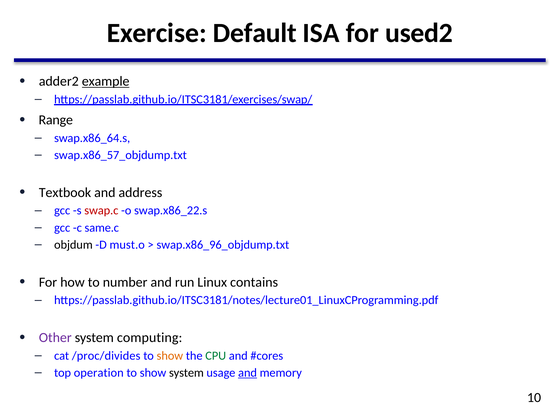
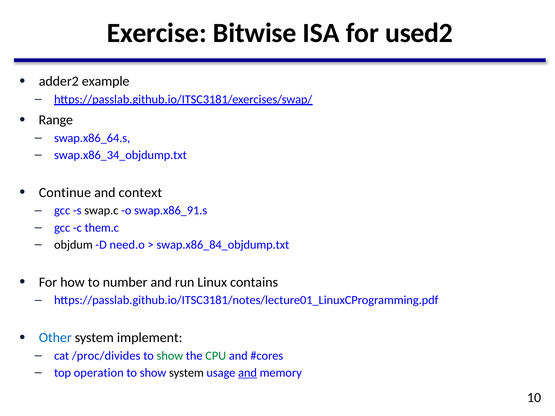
Default: Default -> Bitwise
example underline: present -> none
swap.x86_57_objdump.txt: swap.x86_57_objdump.txt -> swap.x86_34_objdump.txt
Textbook: Textbook -> Continue
address: address -> context
swap.c colour: red -> black
swap.x86_22.s: swap.x86_22.s -> swap.x86_91.s
same.c: same.c -> them.c
must.o: must.o -> need.o
swap.x86_96_objdump.txt: swap.x86_96_objdump.txt -> swap.x86_84_objdump.txt
Other colour: purple -> blue
computing: computing -> implement
show at (170, 356) colour: orange -> green
